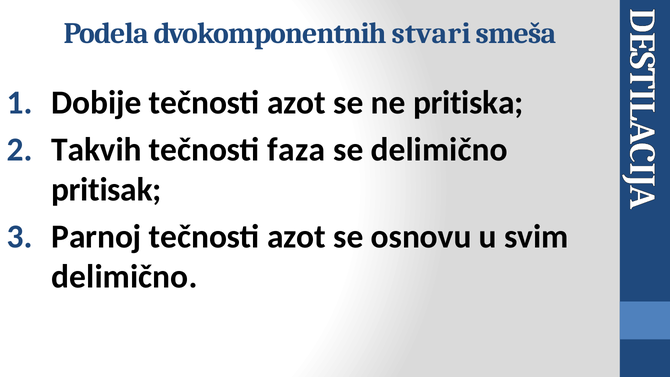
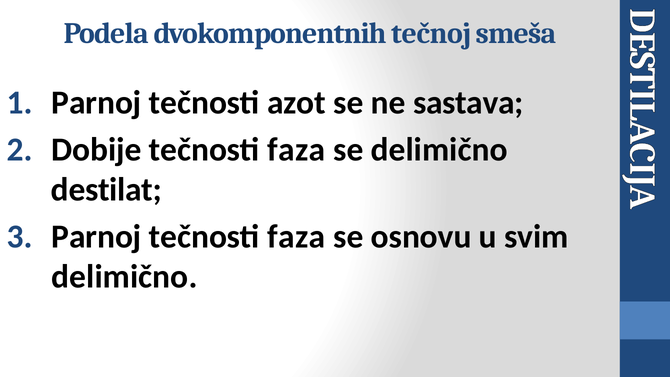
stvari: stvari -> tečnoj
Dobije at (96, 103): Dobije -> Parnoj
pritiska: pritiska -> sastava
Takvih: Takvih -> Dobije
pritisak: pritisak -> destilat
azot at (296, 237): azot -> faza
